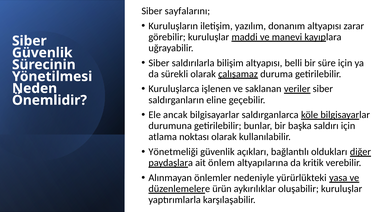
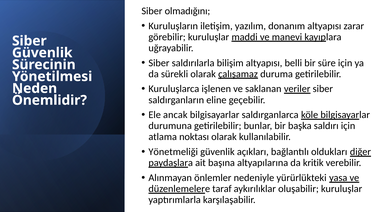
sayfalarını: sayfalarını -> olmadığını
önlem: önlem -> başına
ürün: ürün -> taraf
